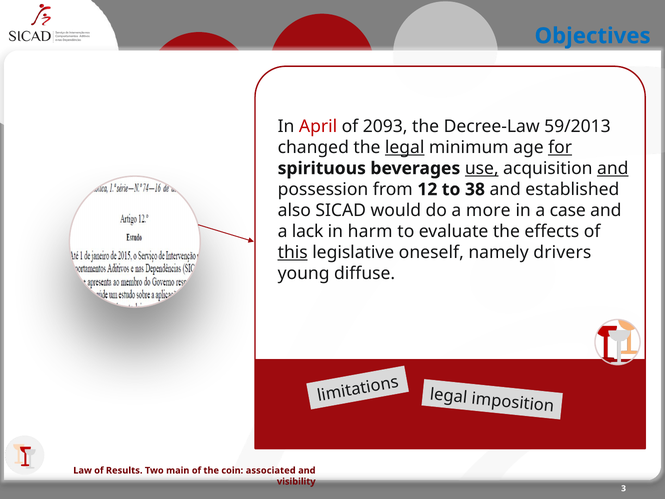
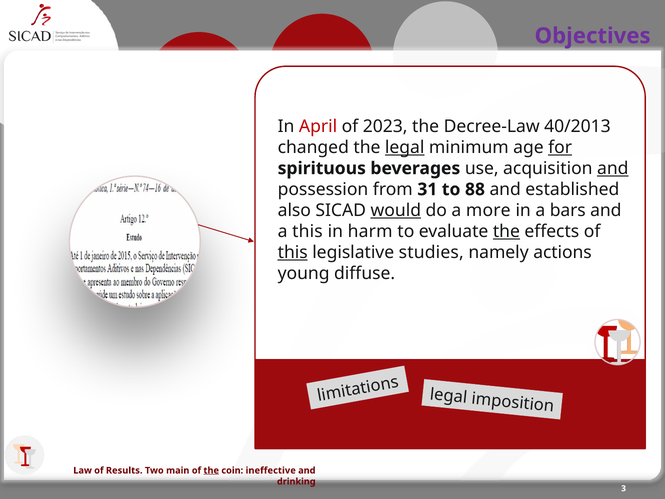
Objectives colour: blue -> purple
2093: 2093 -> 2023
59/2013: 59/2013 -> 40/2013
use underline: present -> none
12: 12 -> 31
38: 38 -> 88
would underline: none -> present
case: case -> bars
a lack: lack -> this
the at (506, 231) underline: none -> present
oneself: oneself -> studies
drivers: drivers -> actions
the at (211, 470) underline: none -> present
associated: associated -> ineffective
visibility: visibility -> drinking
